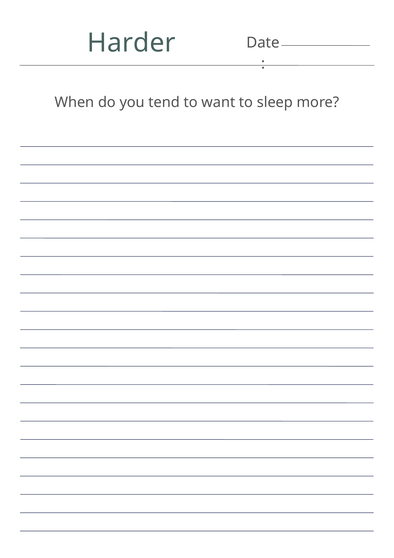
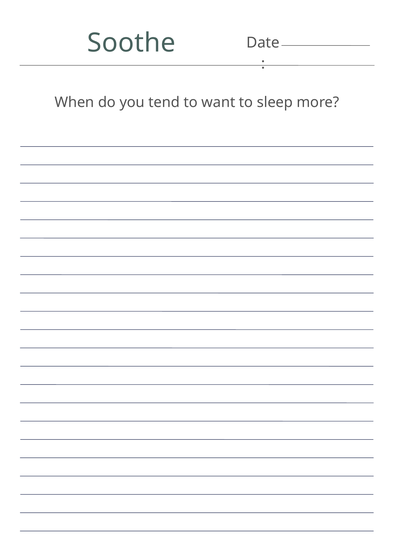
Harder: Harder -> Soothe
